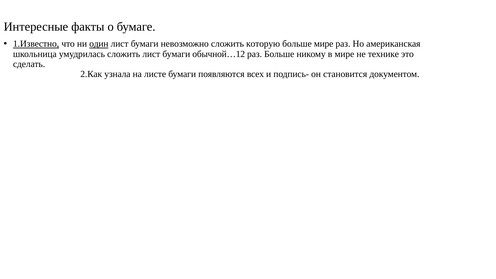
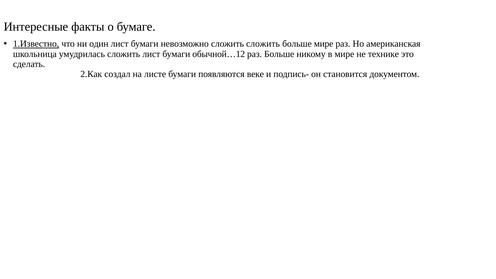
один underline: present -> none
сложить которую: которую -> сложить
узнала: узнала -> создал
всех: всех -> веке
